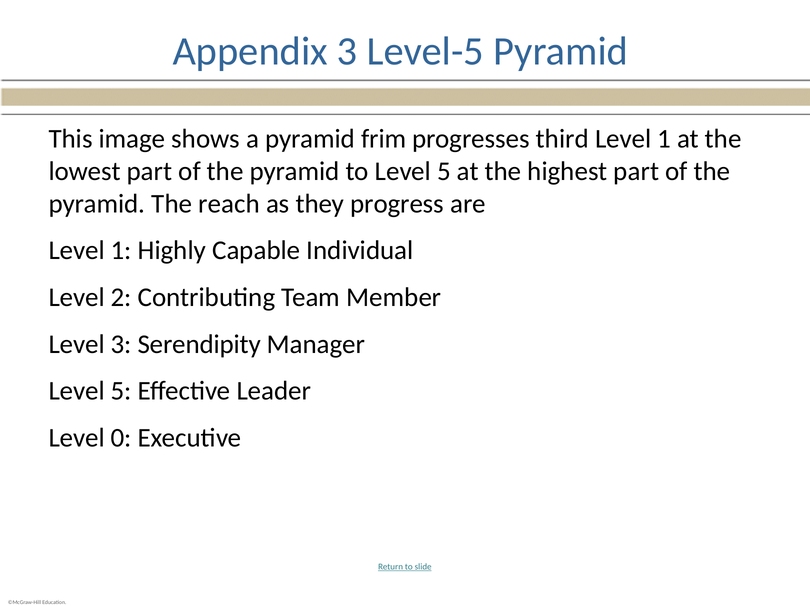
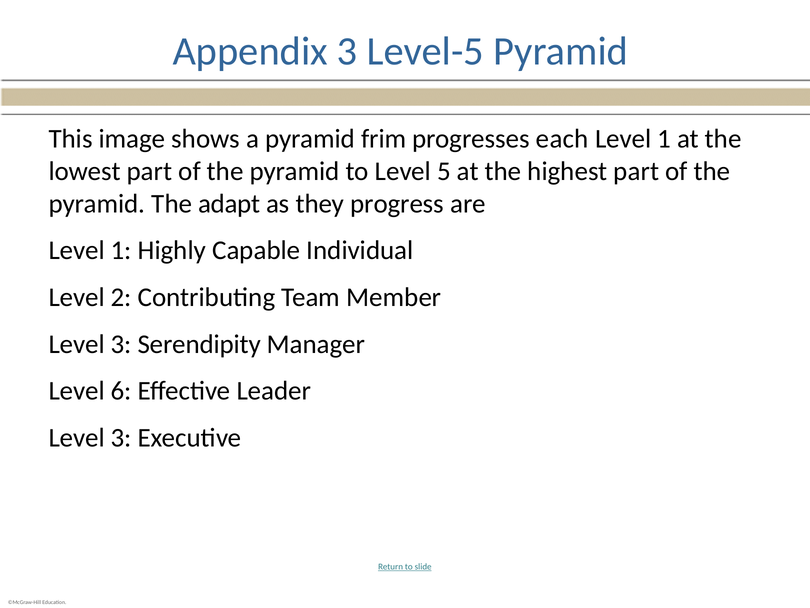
third: third -> each
reach: reach -> adapt
5 at (121, 391): 5 -> 6
0 at (121, 437): 0 -> 3
